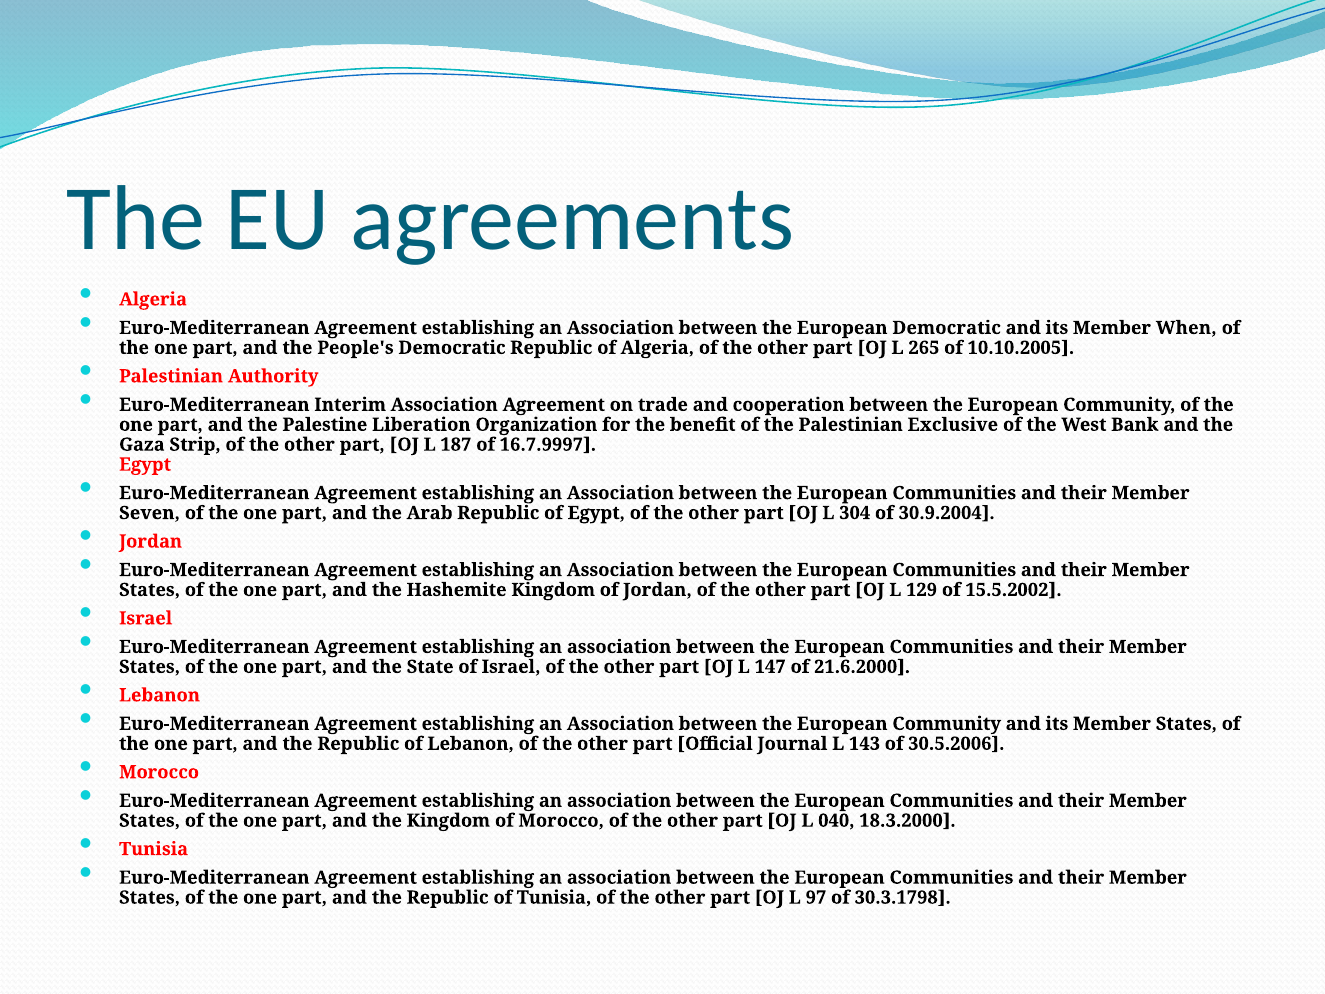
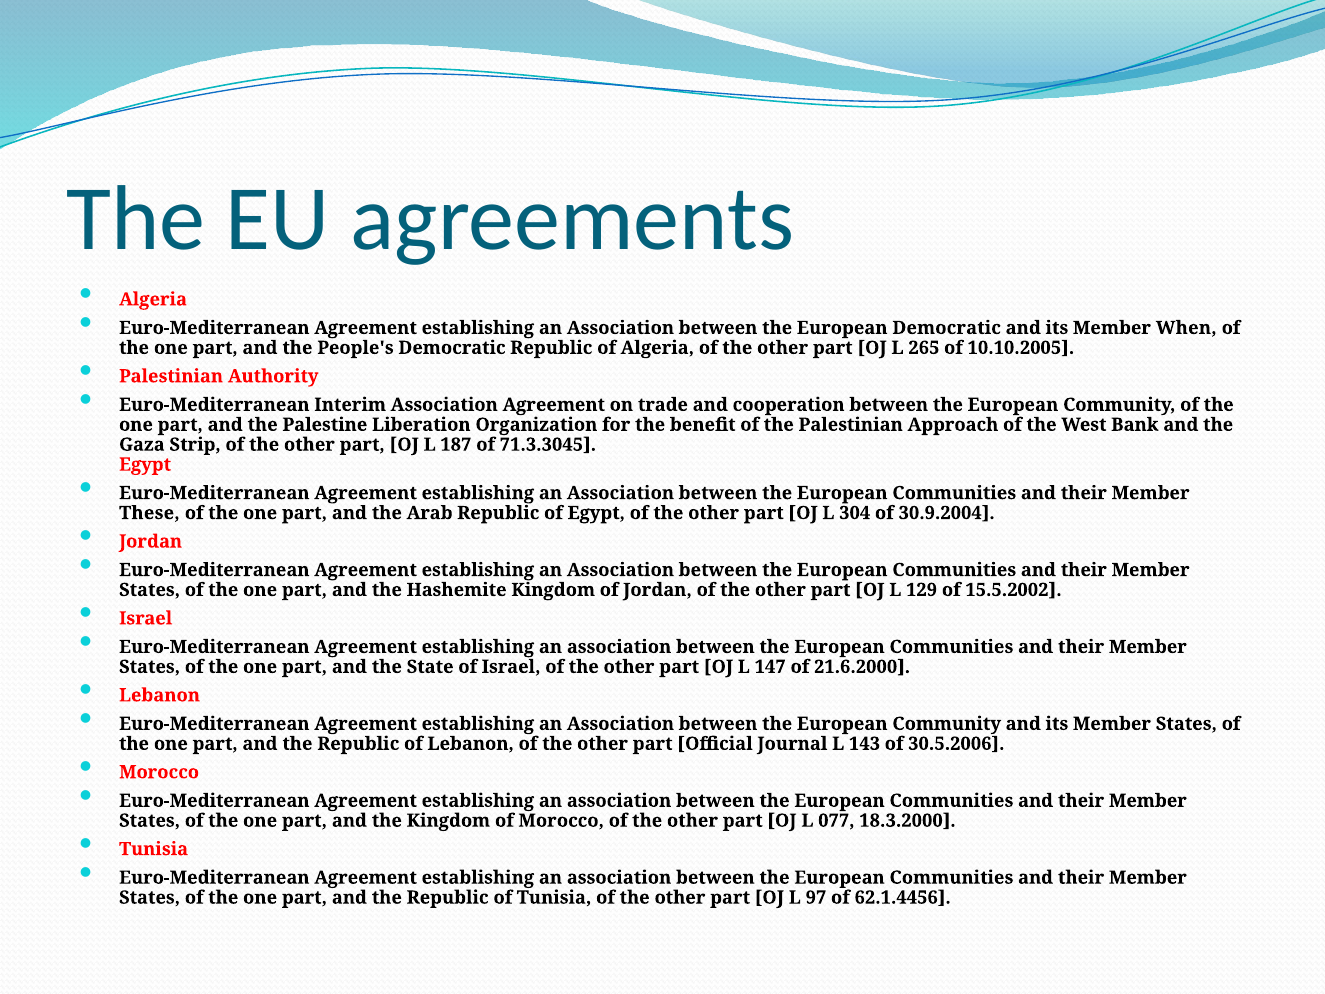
Exclusive: Exclusive -> Approach
16.7.9997: 16.7.9997 -> 71.3.3045
Seven: Seven -> These
040: 040 -> 077
30.3.1798: 30.3.1798 -> 62.1.4456
